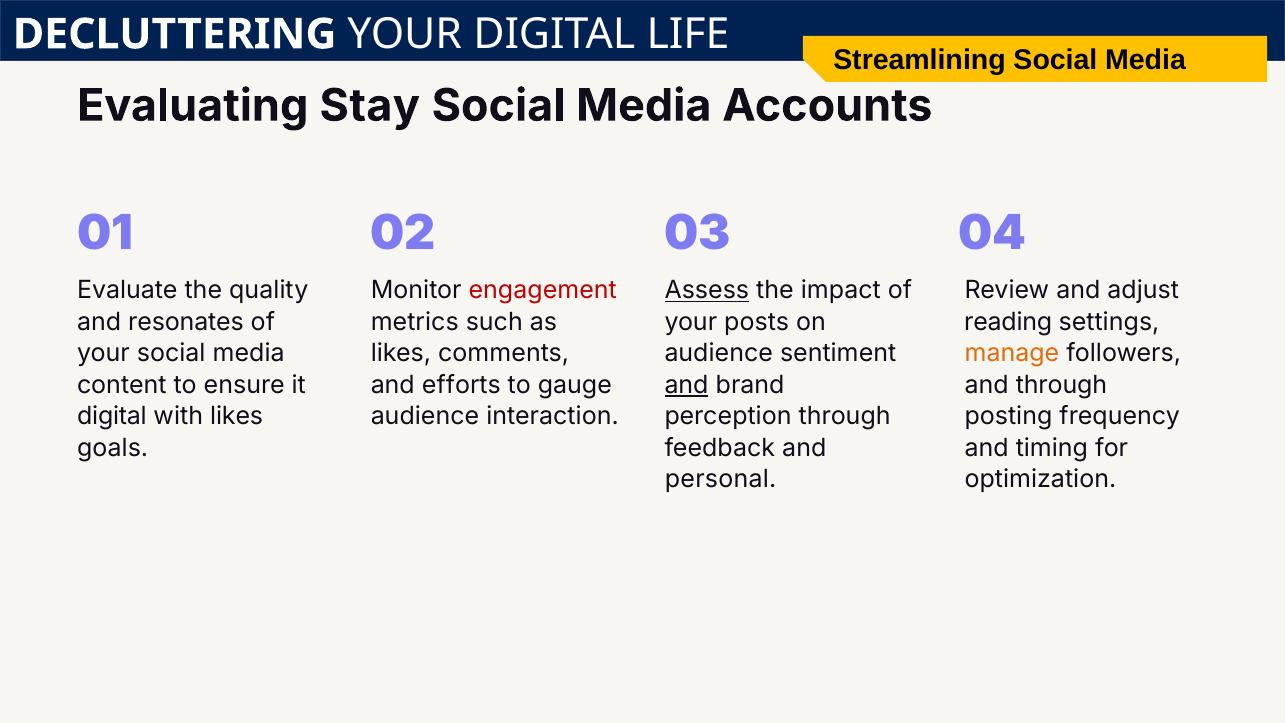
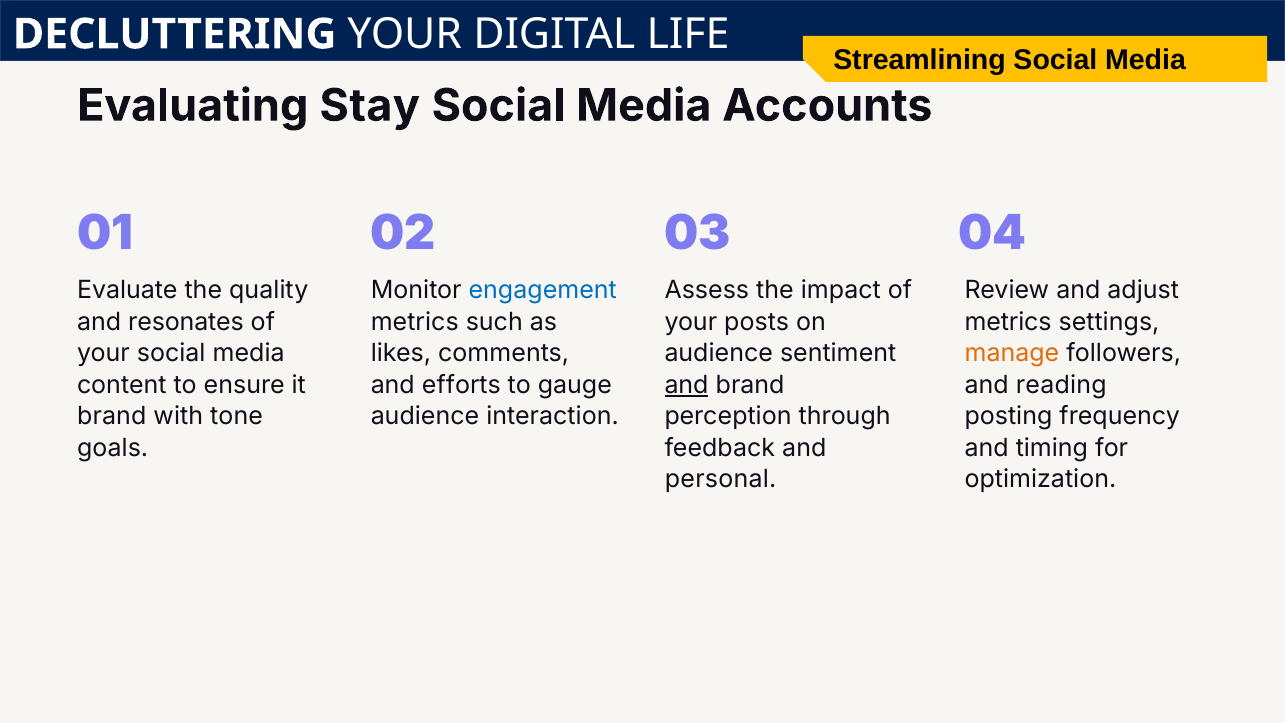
engagement colour: red -> blue
Assess underline: present -> none
reading at (1008, 322): reading -> metrics
and through: through -> reading
digital at (112, 416): digital -> brand
with likes: likes -> tone
